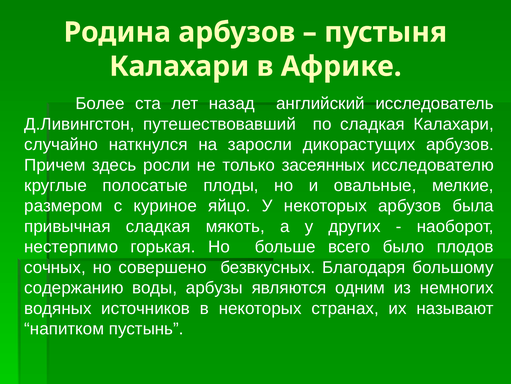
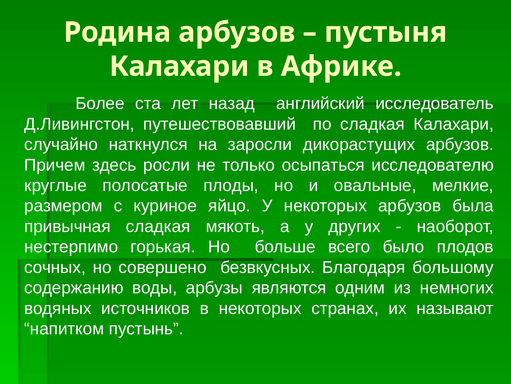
засеянных: засеянных -> осыпаться
